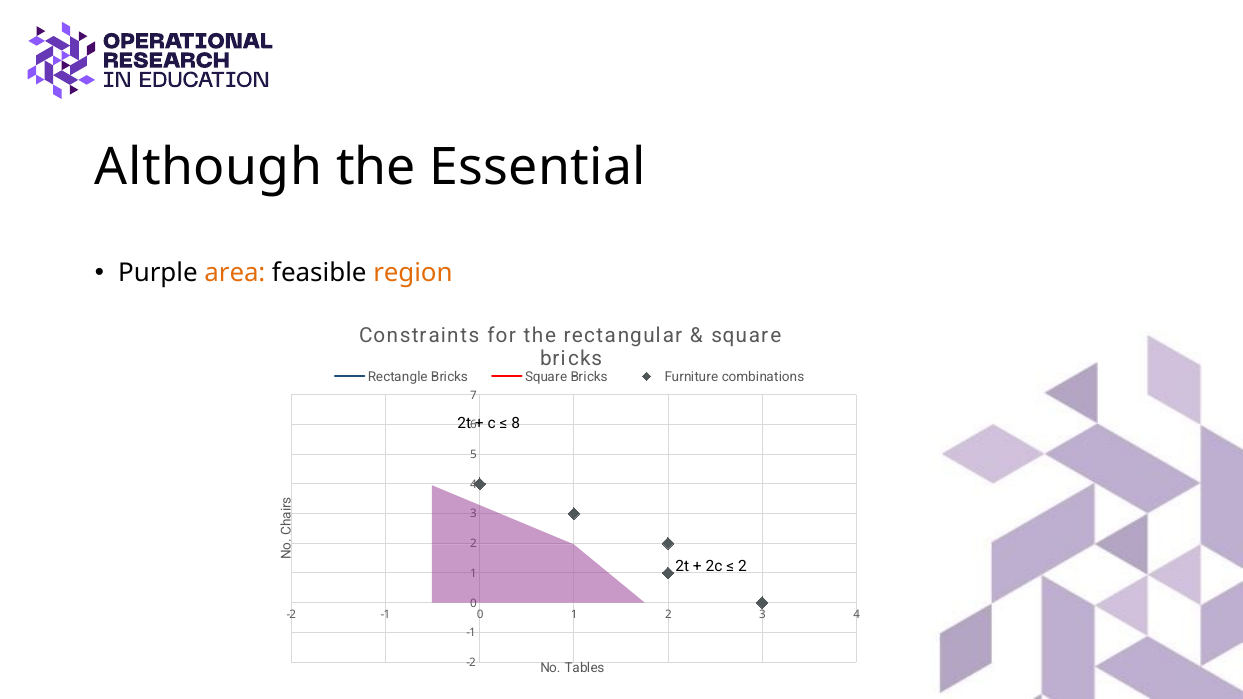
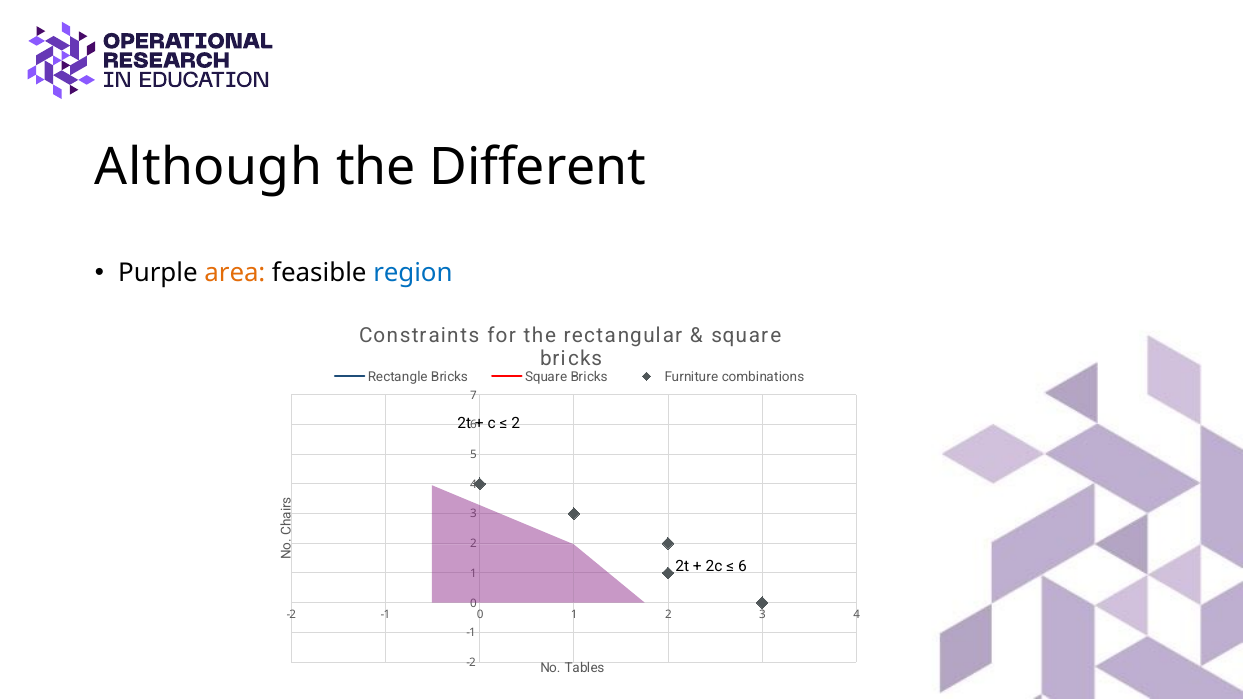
Essential: Essential -> Different
region colour: orange -> blue
8 at (516, 424): 8 -> 2
2 at (742, 567): 2 -> 6
